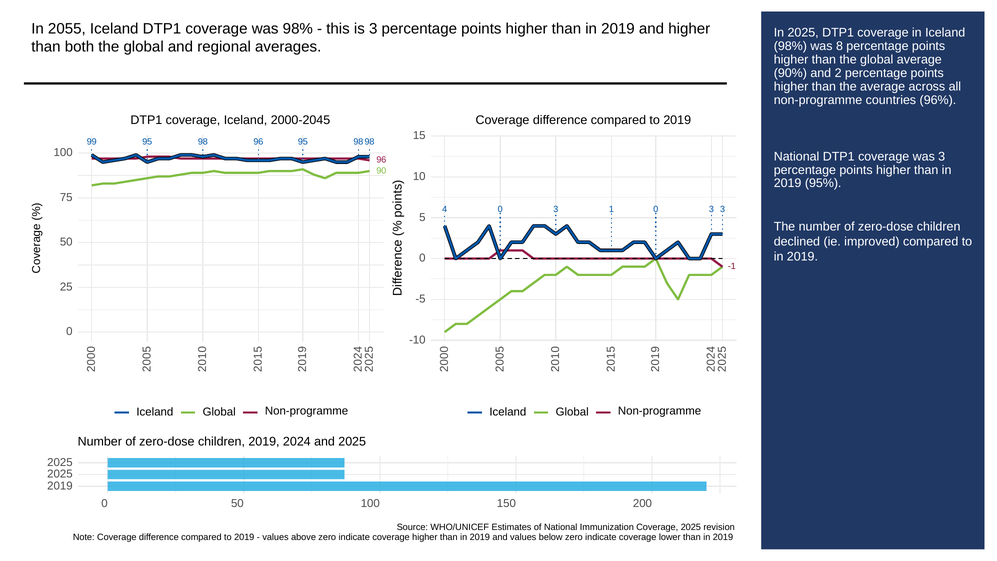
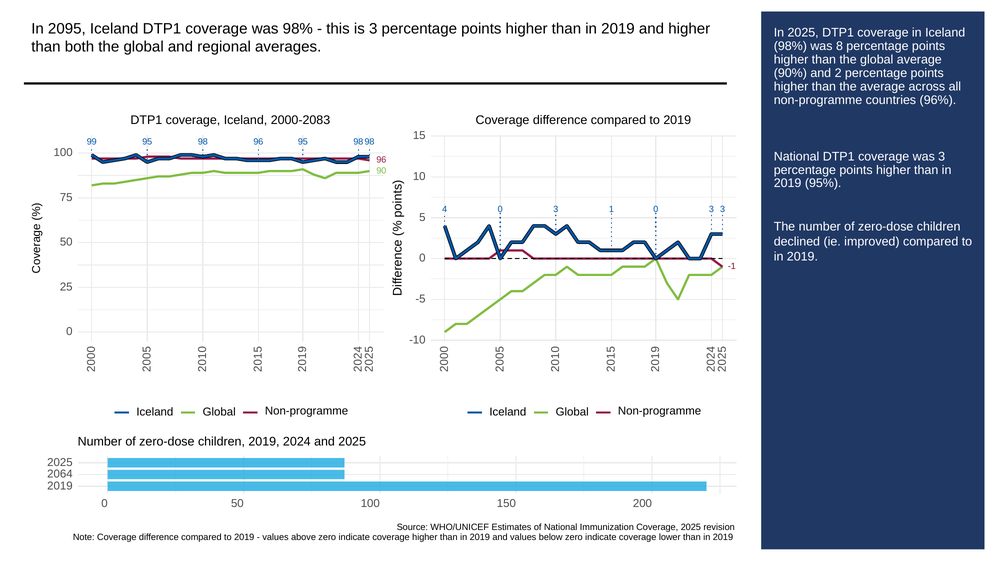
2055: 2055 -> 2095
2000-2045: 2000-2045 -> 2000-2083
2025 at (60, 474): 2025 -> 2064
